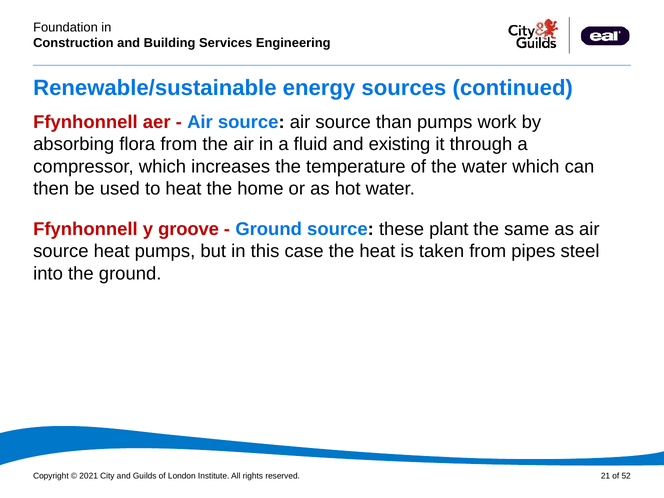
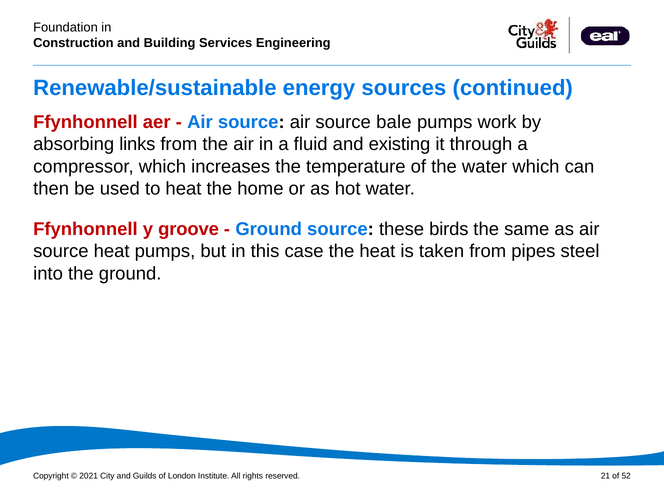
than: than -> bale
flora: flora -> links
plant: plant -> birds
